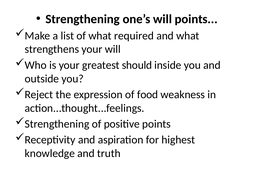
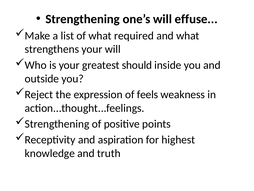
will points: points -> effuse
food: food -> feels
